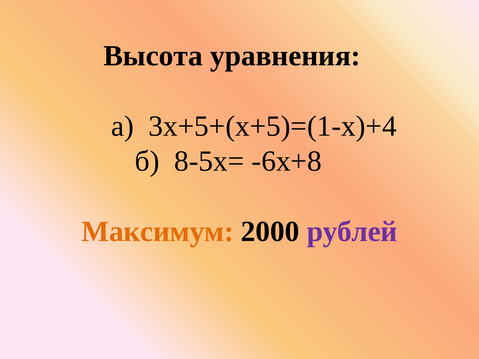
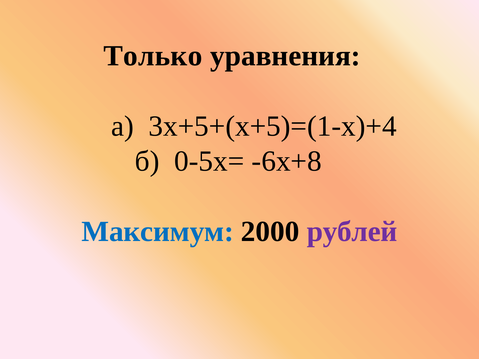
Высота: Высота -> Только
8-5х=: 8-5х= -> 0-5х=
Максимум colour: orange -> blue
